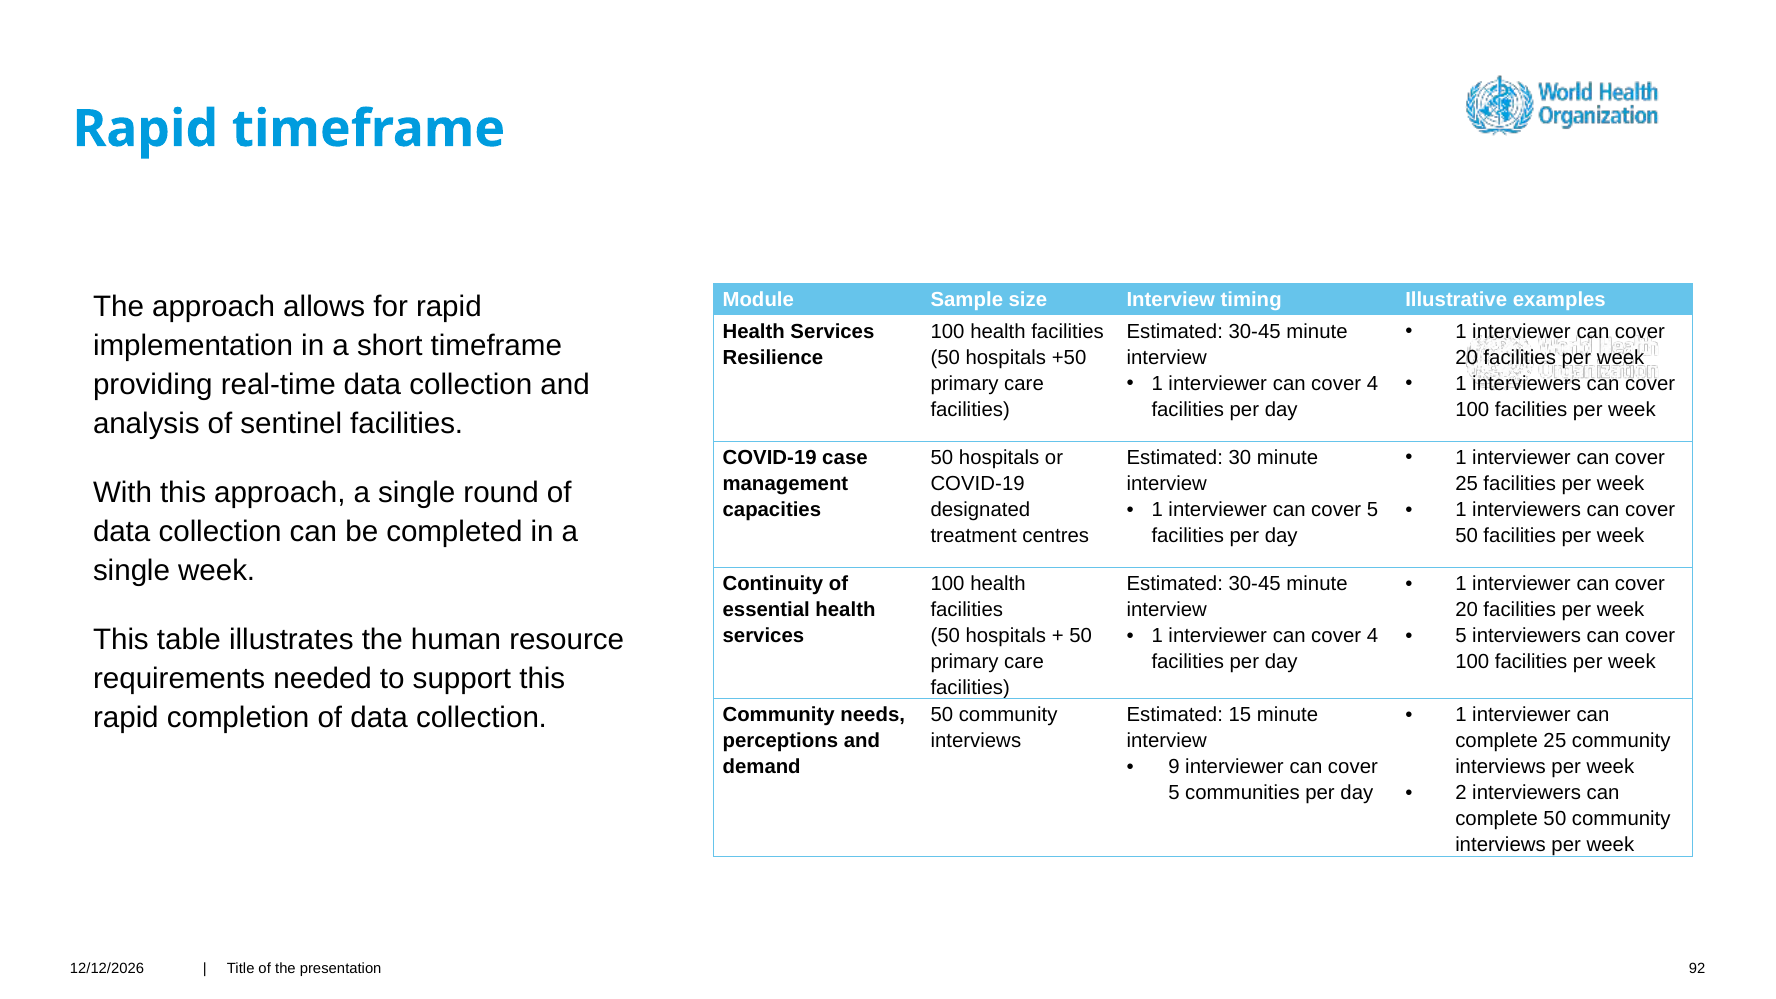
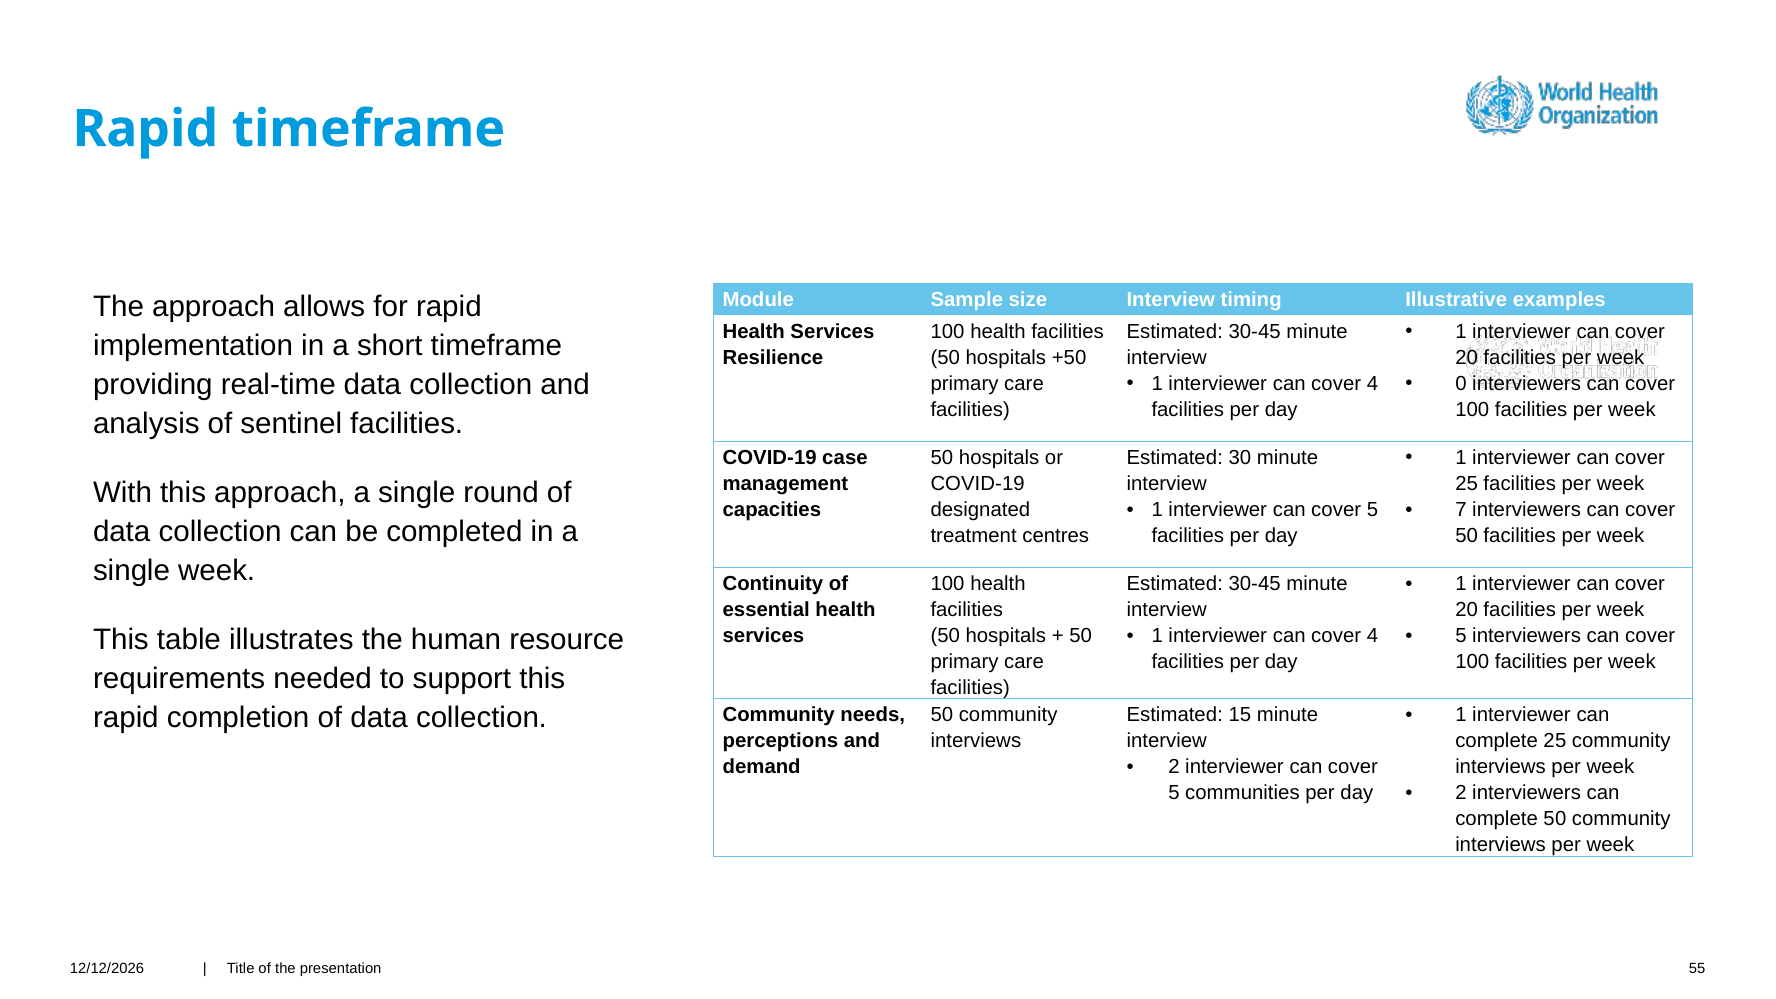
1 at (1461, 383): 1 -> 0
1 at (1461, 509): 1 -> 7
9 at (1174, 767): 9 -> 2
92: 92 -> 55
